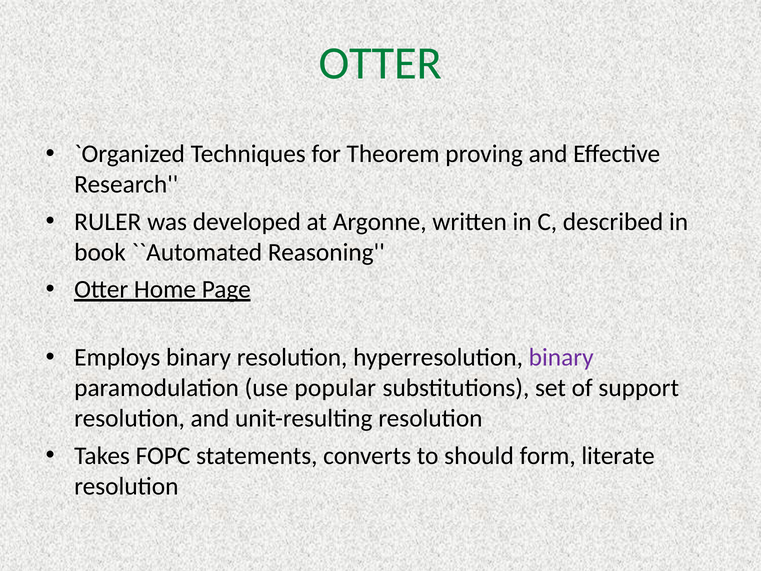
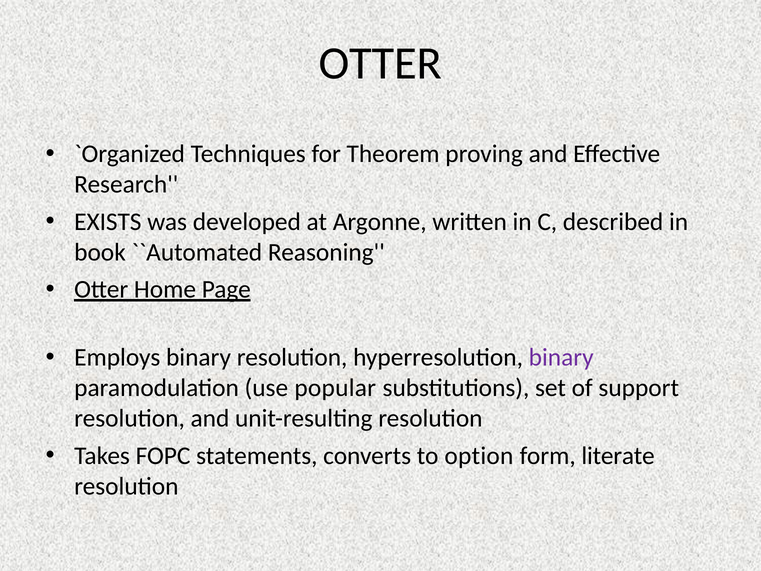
OTTER at (380, 63) colour: green -> black
RULER: RULER -> EXISTS
should: should -> option
